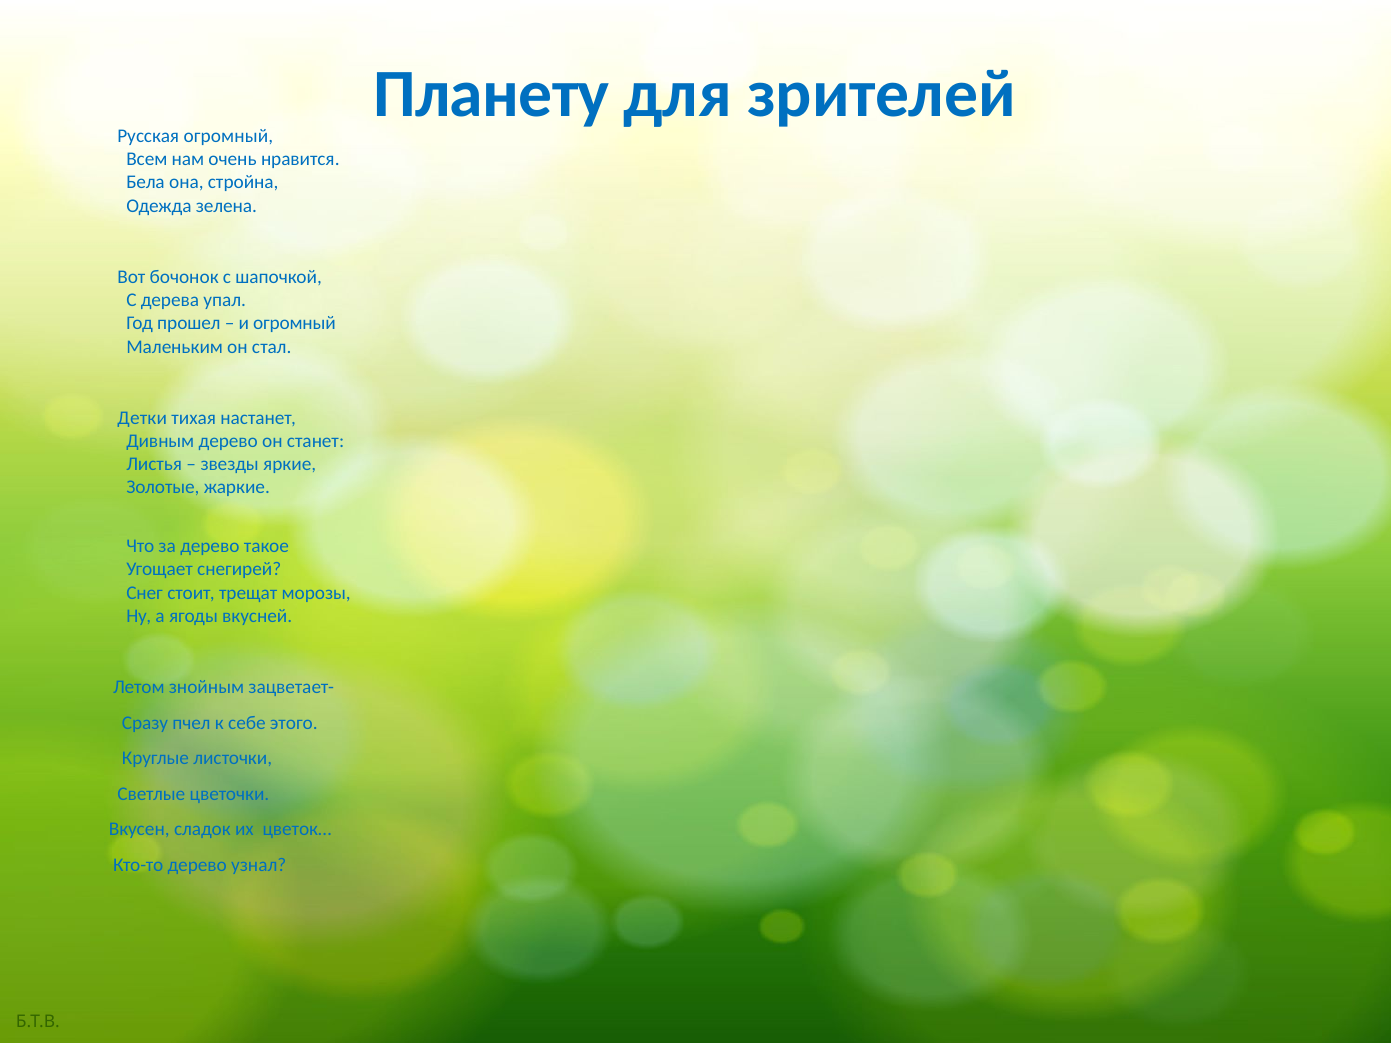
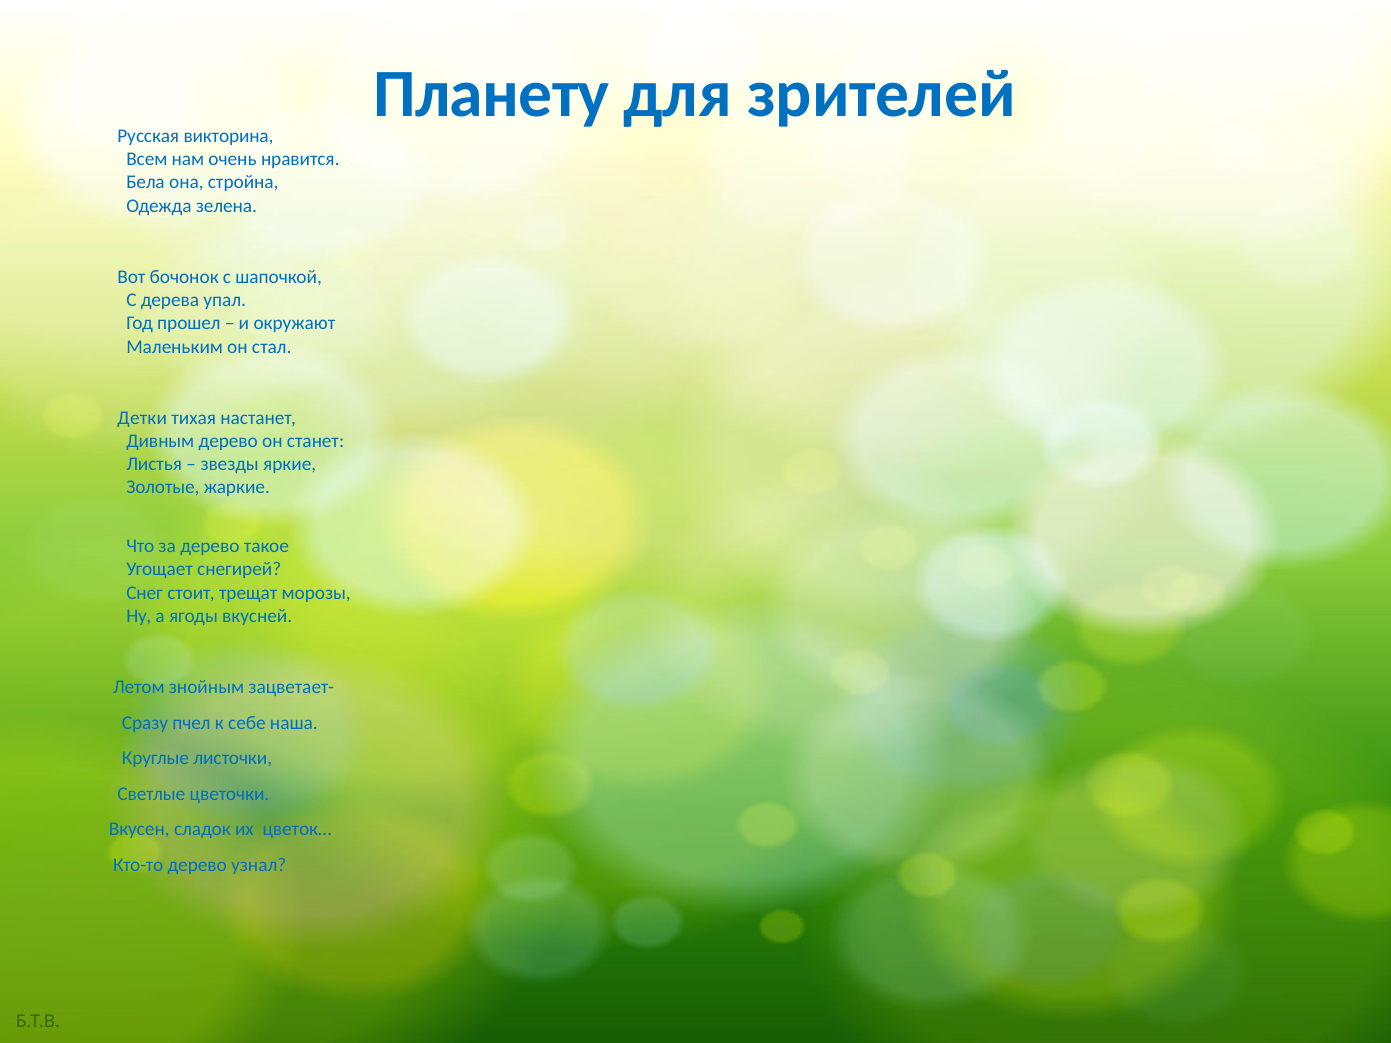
Русская огромный: огромный -> викторина
и огромный: огромный -> окружают
этого: этого -> наша
